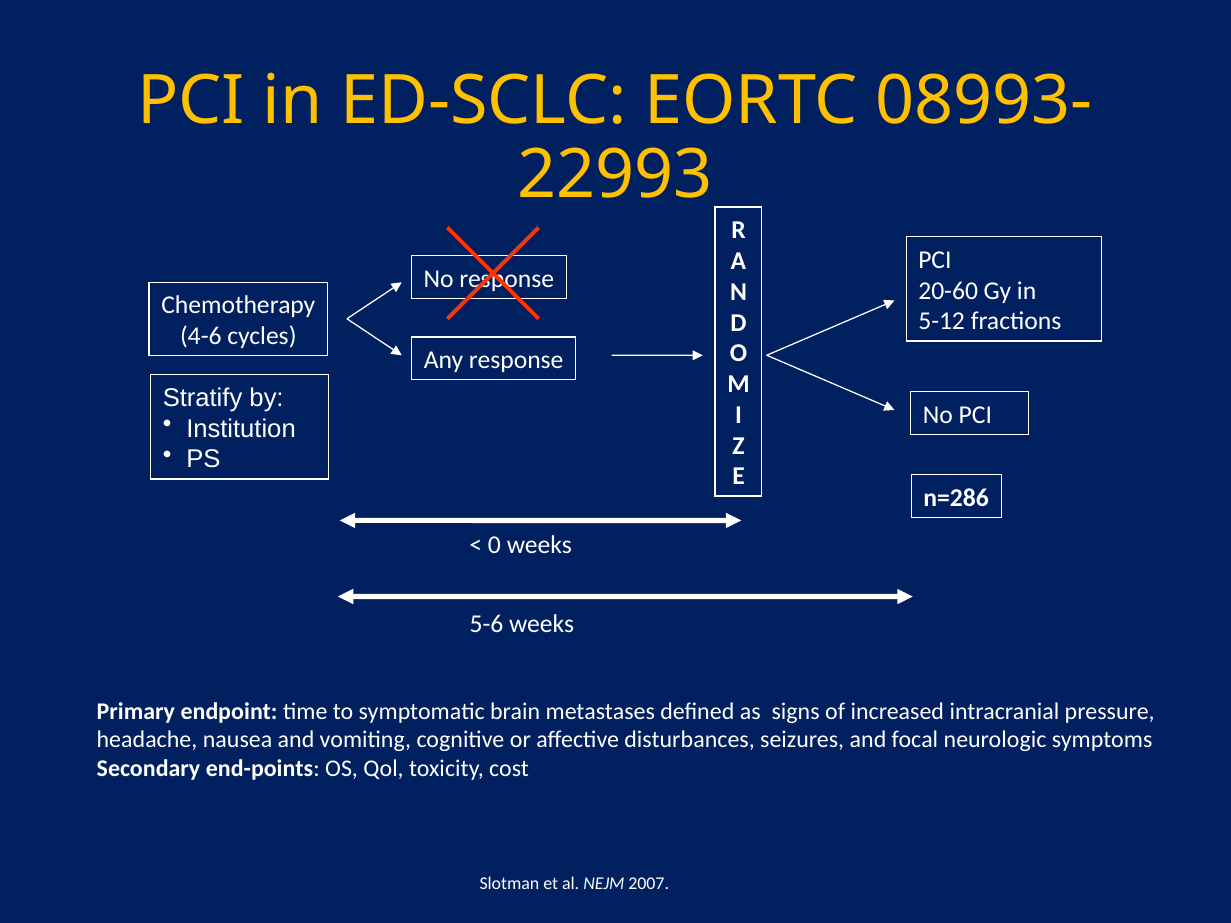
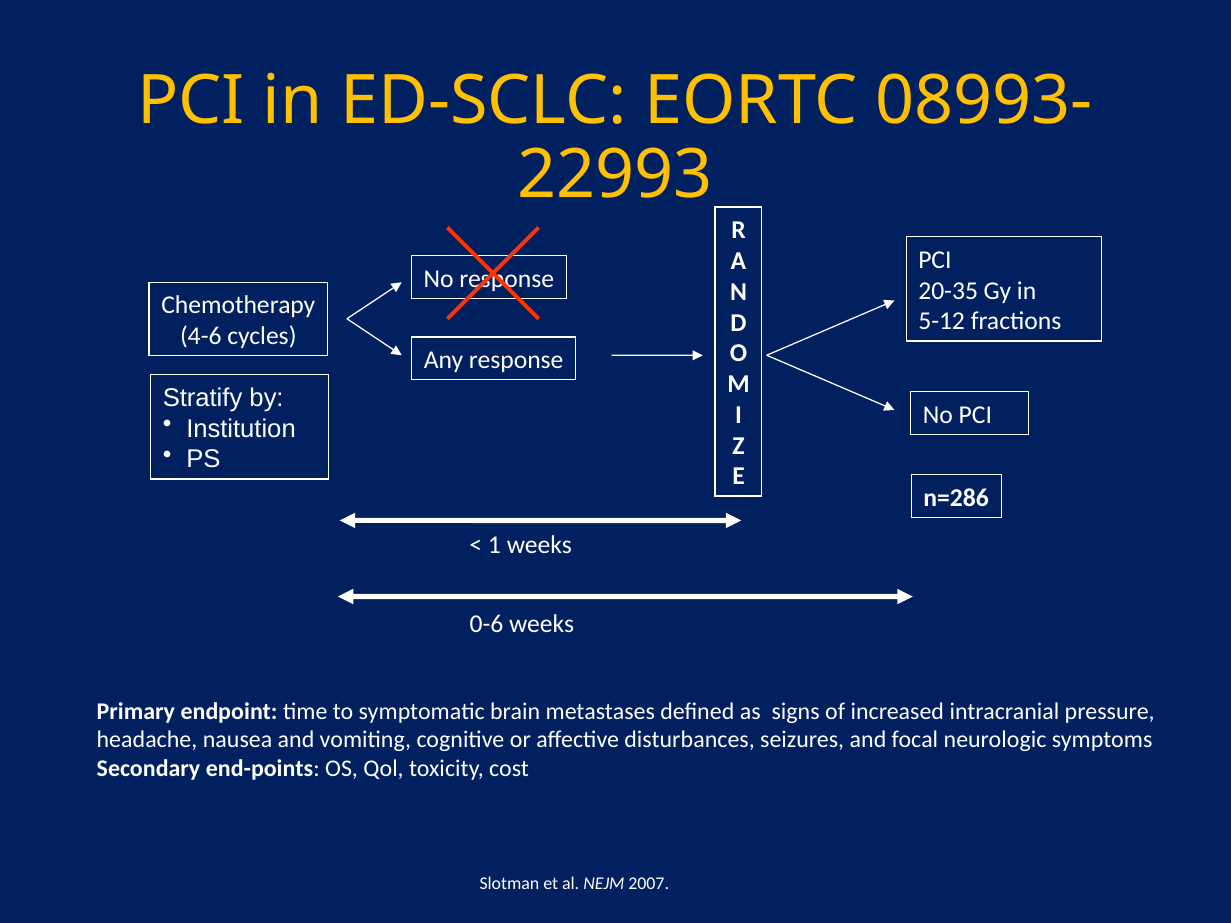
20-60: 20-60 -> 20-35
0: 0 -> 1
5-6: 5-6 -> 0-6
